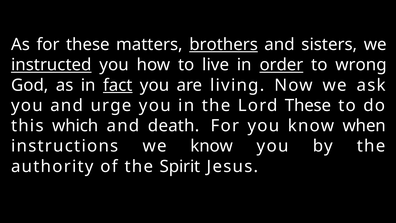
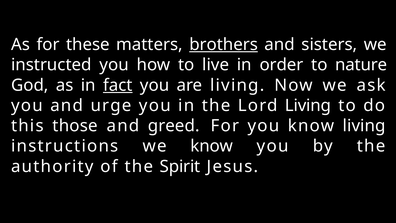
instructed underline: present -> none
order underline: present -> none
wrong: wrong -> nature
Lord These: These -> Living
which: which -> those
death: death -> greed
know when: when -> living
